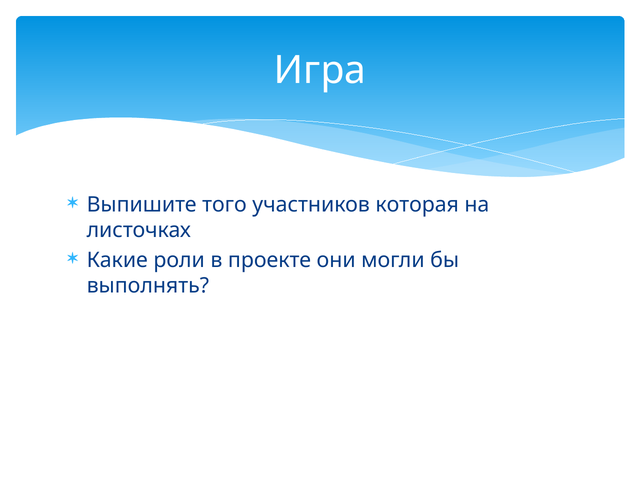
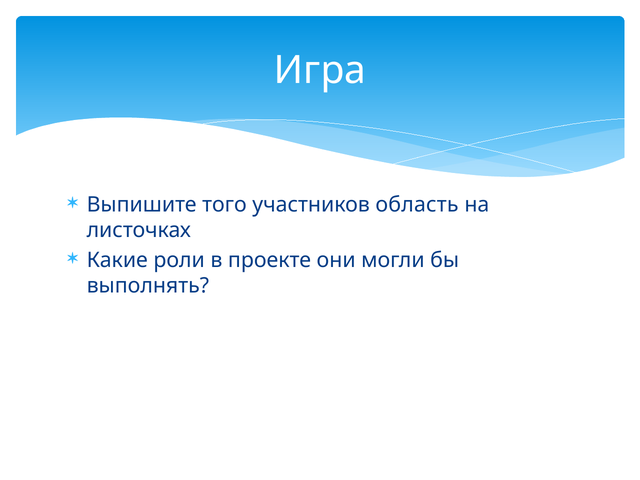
которая: которая -> область
